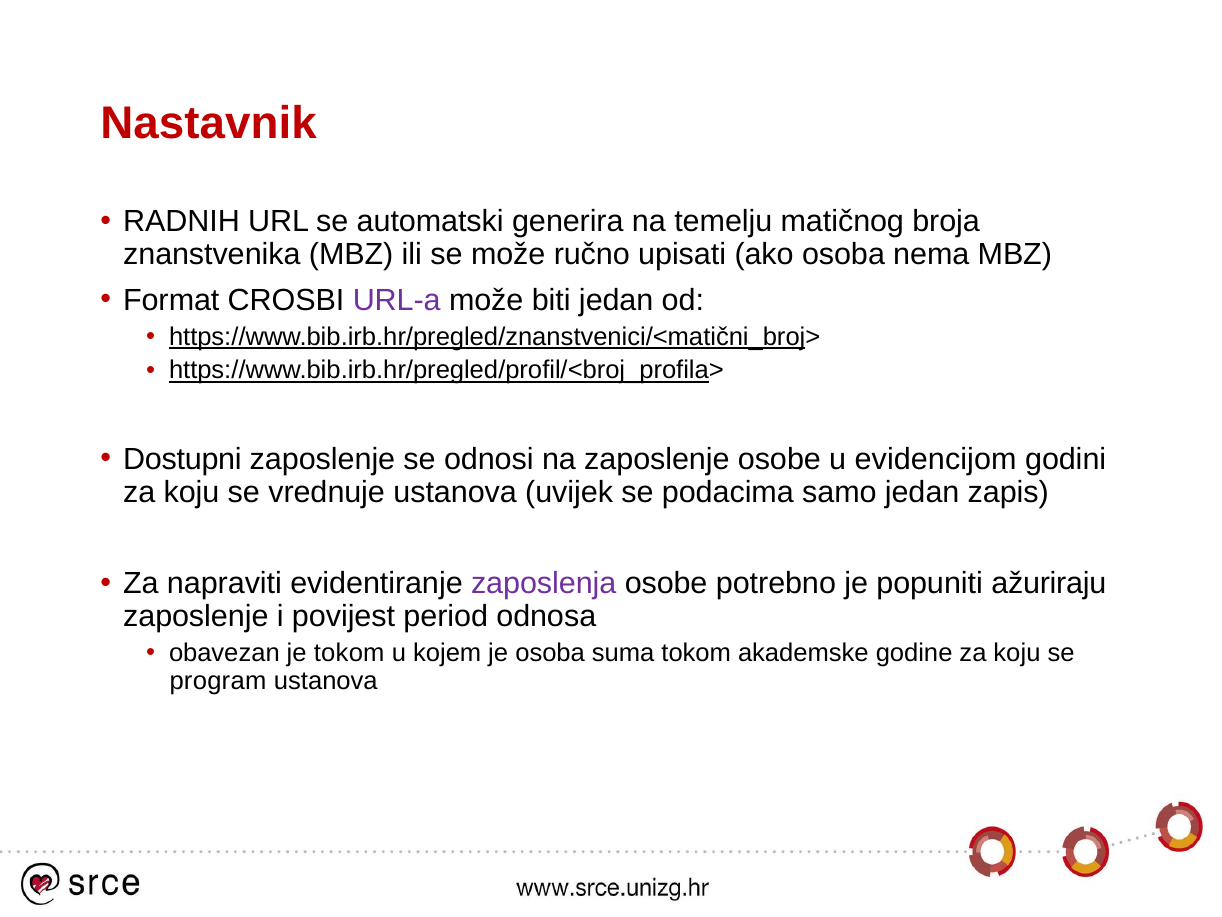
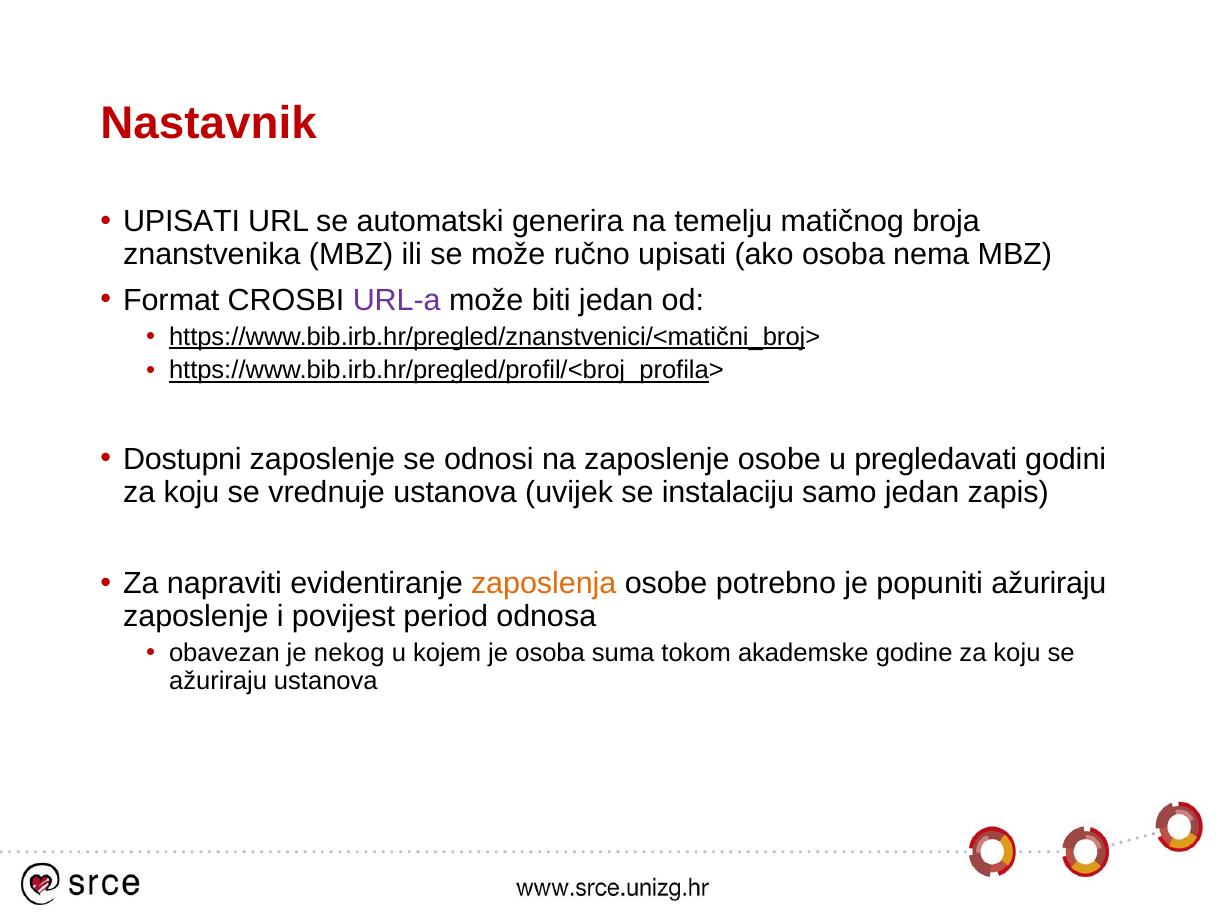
RADNIH at (182, 221): RADNIH -> UPISATI
evidencijom: evidencijom -> pregledavati
podacima: podacima -> instalaciju
zaposlenja colour: purple -> orange
je tokom: tokom -> nekog
program at (218, 680): program -> ažuriraju
